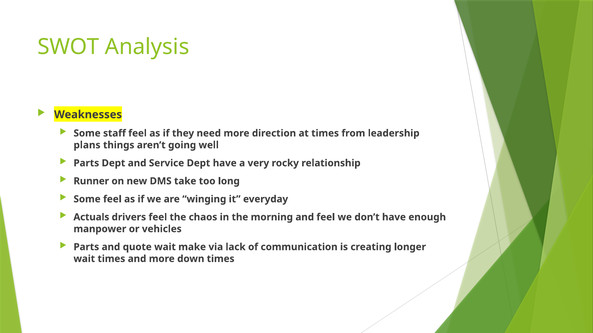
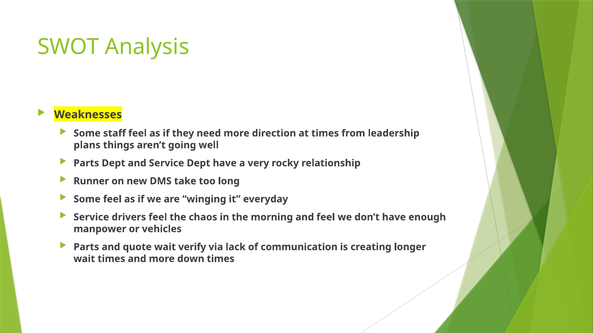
Actuals at (91, 217): Actuals -> Service
make: make -> verify
